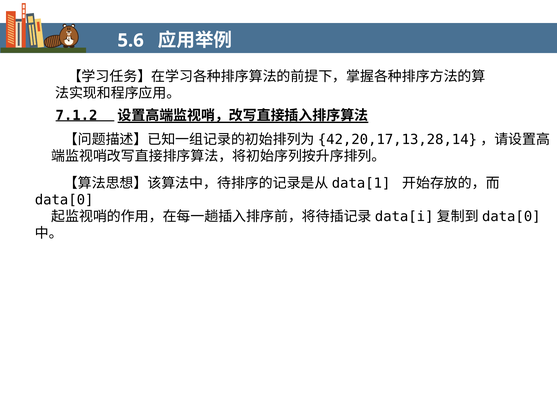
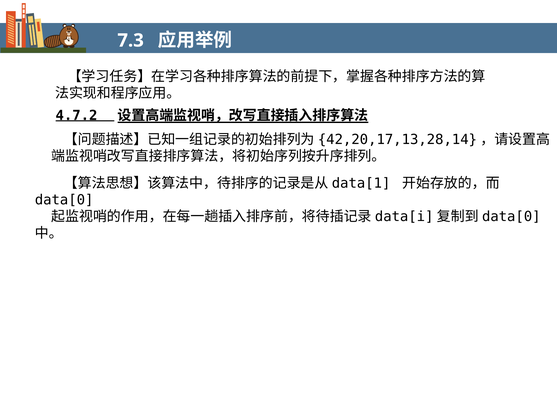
5.6: 5.6 -> 7.3
7.1.2: 7.1.2 -> 4.7.2
